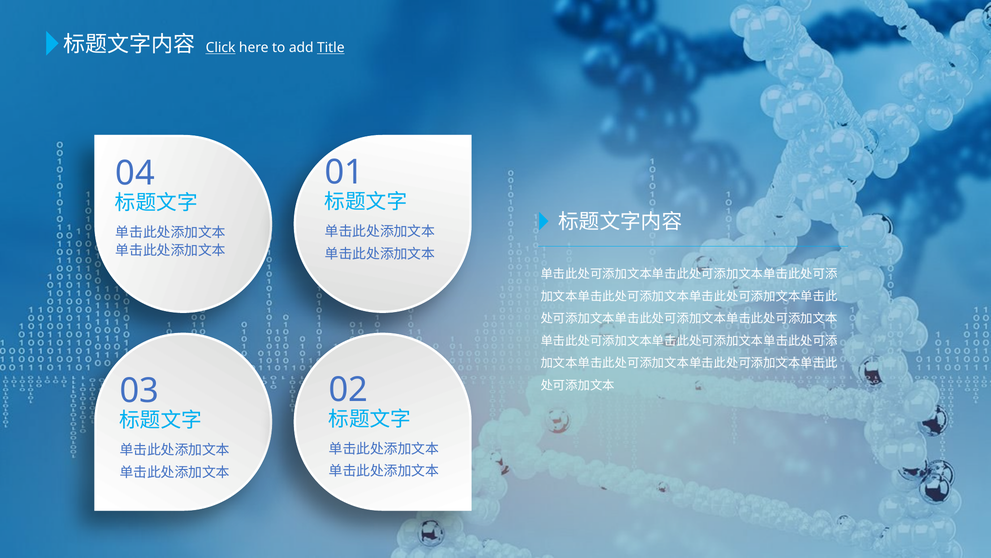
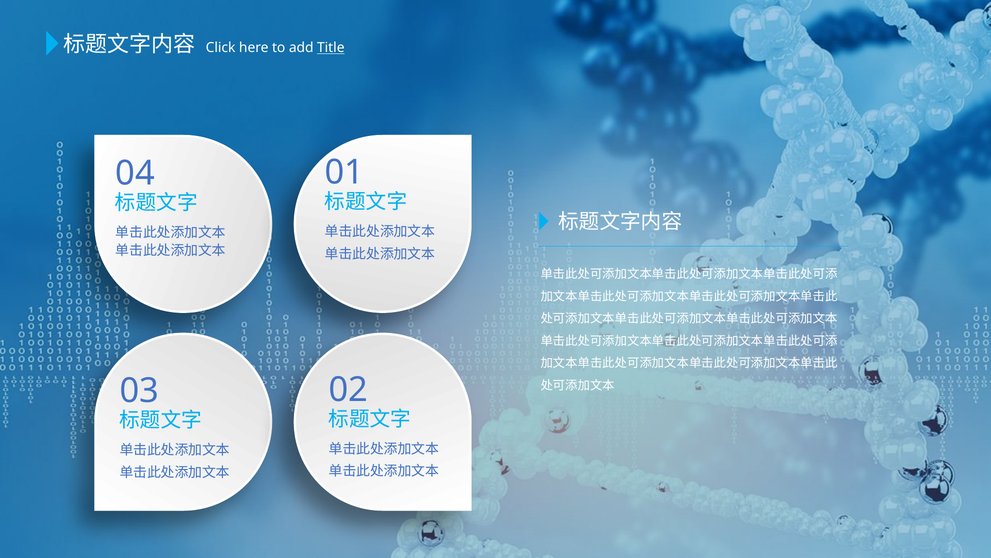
Click underline: present -> none
